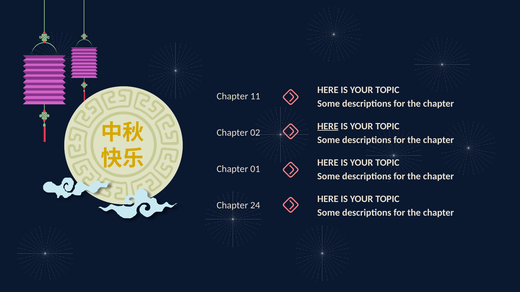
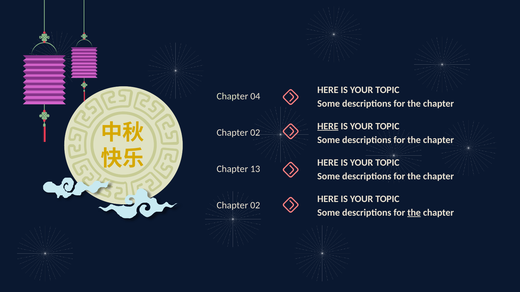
11: 11 -> 04
01: 01 -> 13
24 at (255, 206): 24 -> 02
the at (414, 213) underline: none -> present
